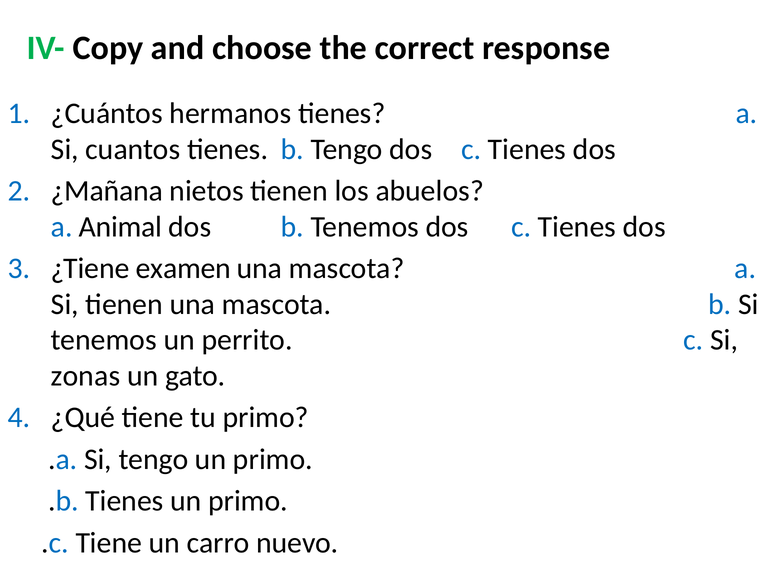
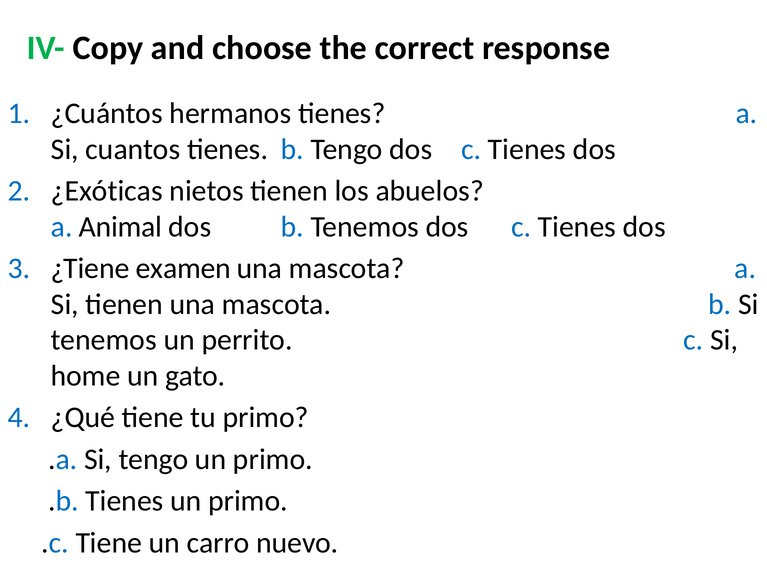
¿Mañana: ¿Mañana -> ¿Exóticas
zonas: zonas -> home
